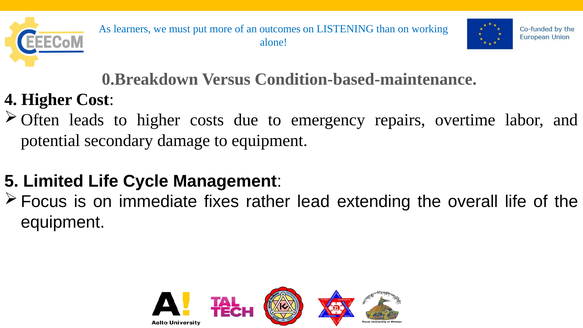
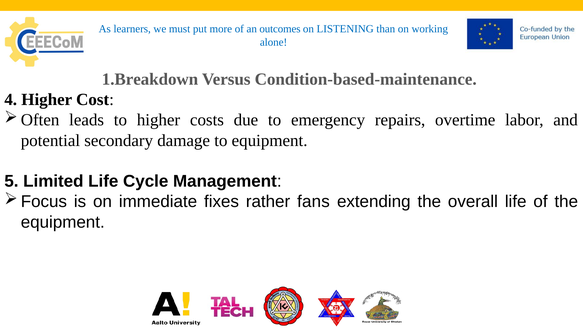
0.Breakdown: 0.Breakdown -> 1.Breakdown
lead: lead -> fans
